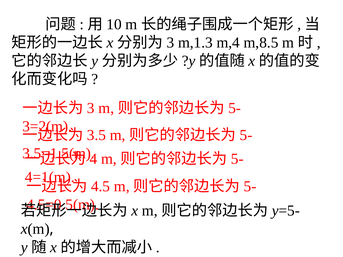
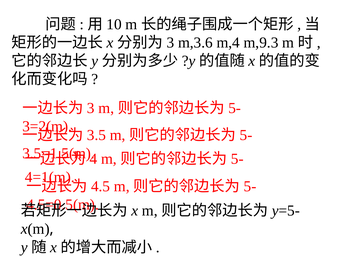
m,1.3: m,1.3 -> m,3.6
m,8.5: m,8.5 -> m,9.3
